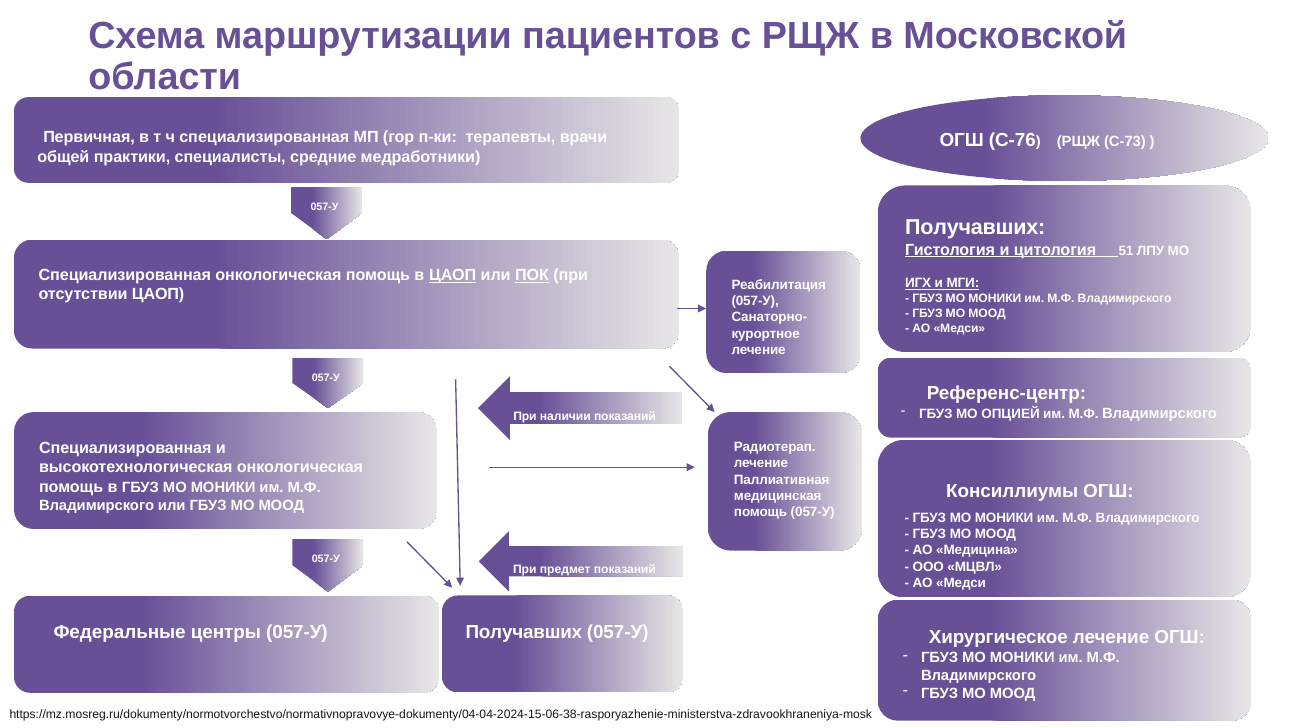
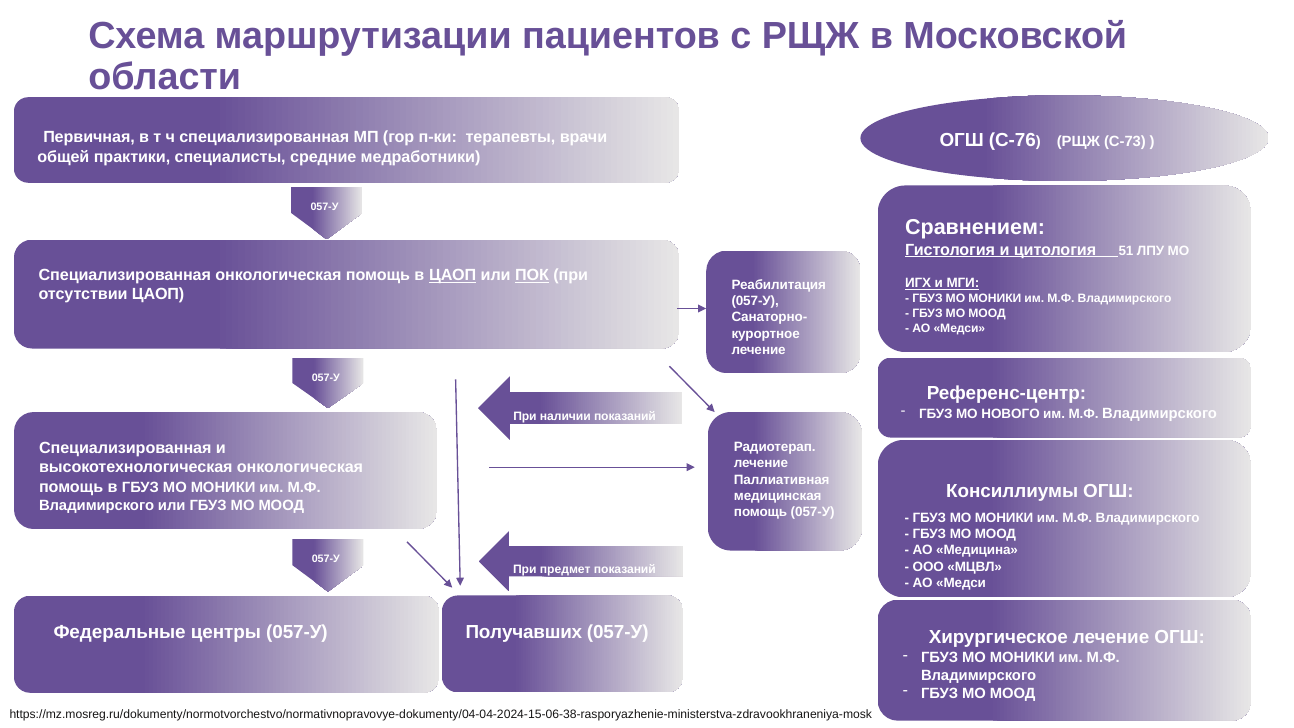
Получавших at (975, 227): Получавших -> Сравнением
ОПЦИЕЙ: ОПЦИЕЙ -> НОВОГО
